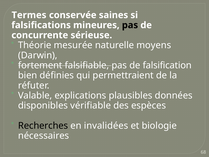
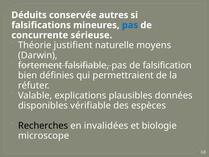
Termes: Termes -> Déduits
saines: saines -> autres
pas at (130, 25) colour: black -> blue
mesurée: mesurée -> justifient
nécessaires: nécessaires -> microscope
